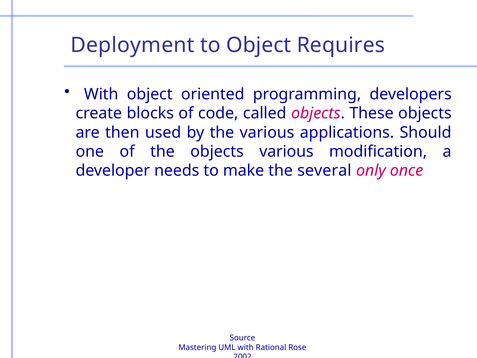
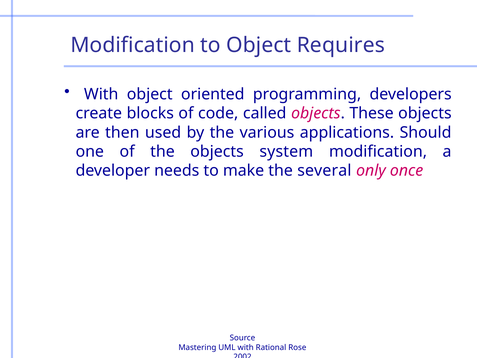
Deployment at (132, 45): Deployment -> Modification
objects various: various -> system
